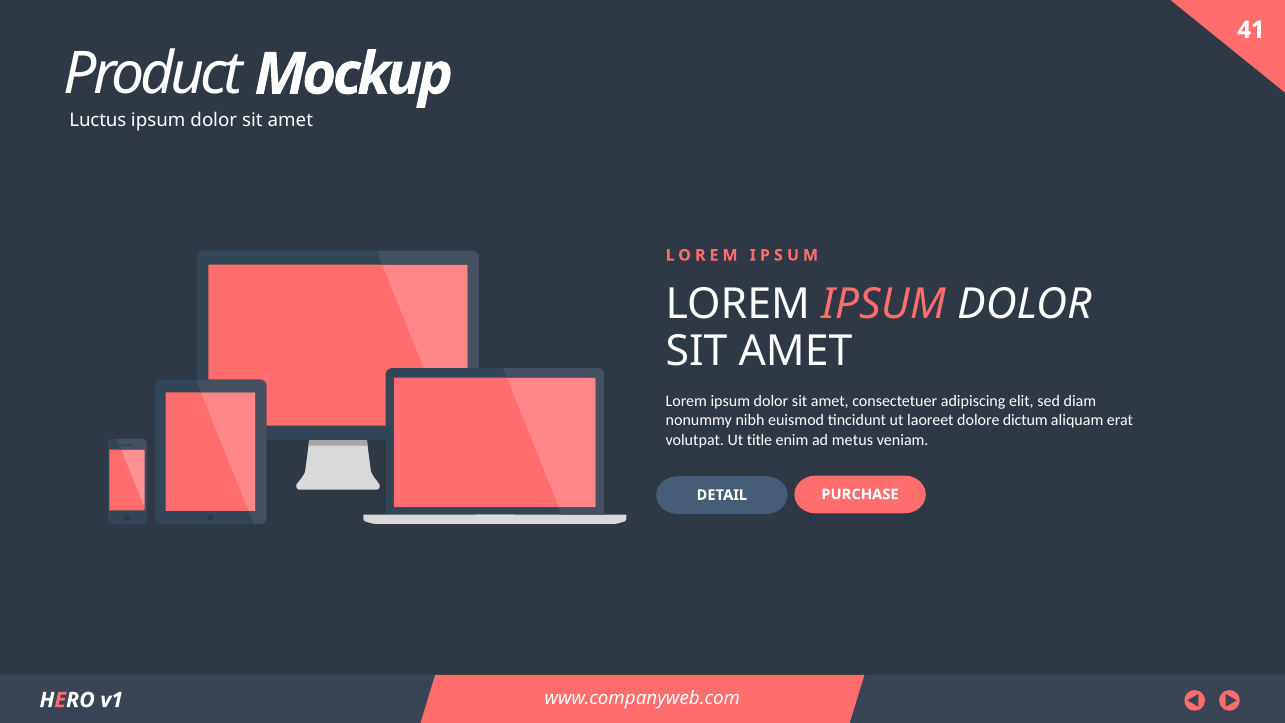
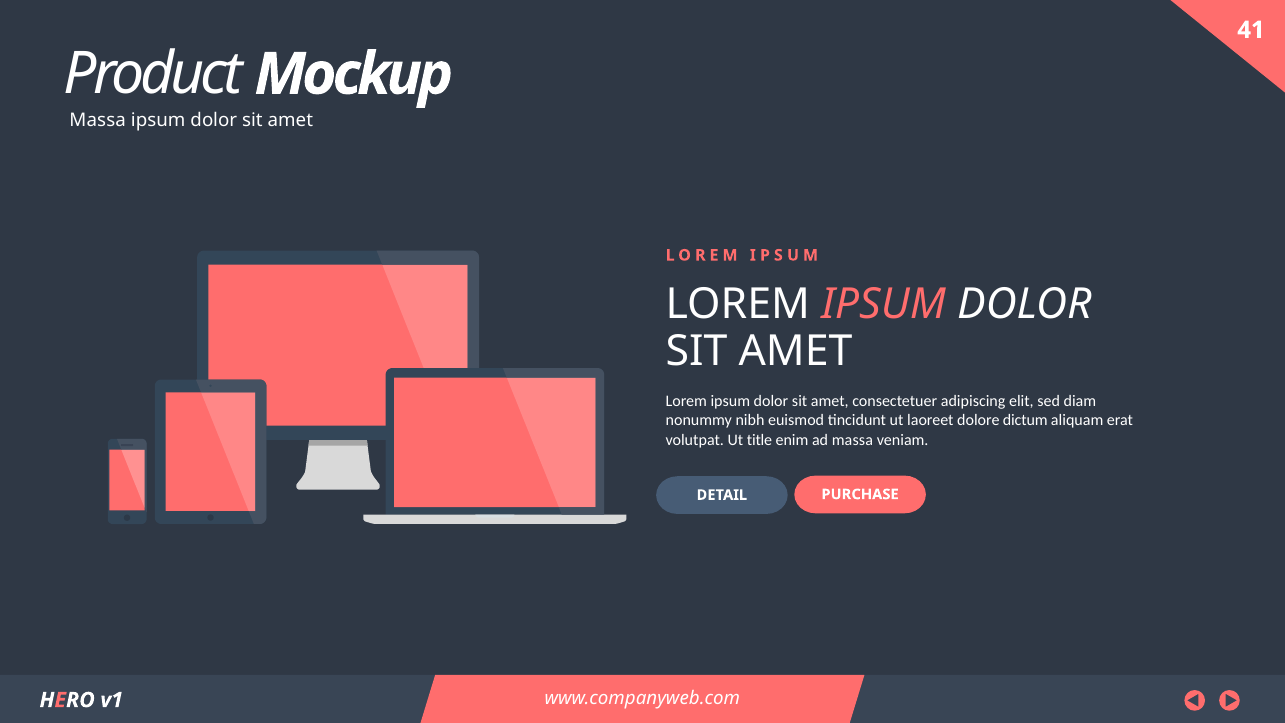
Luctus at (98, 121): Luctus -> Massa
ad metus: metus -> massa
